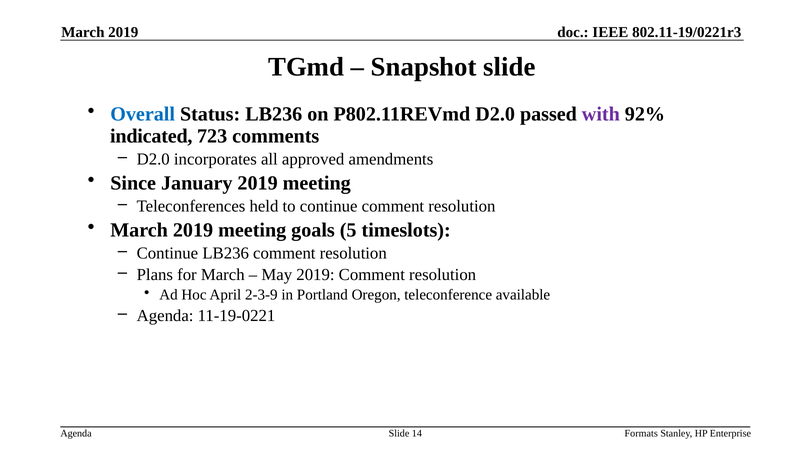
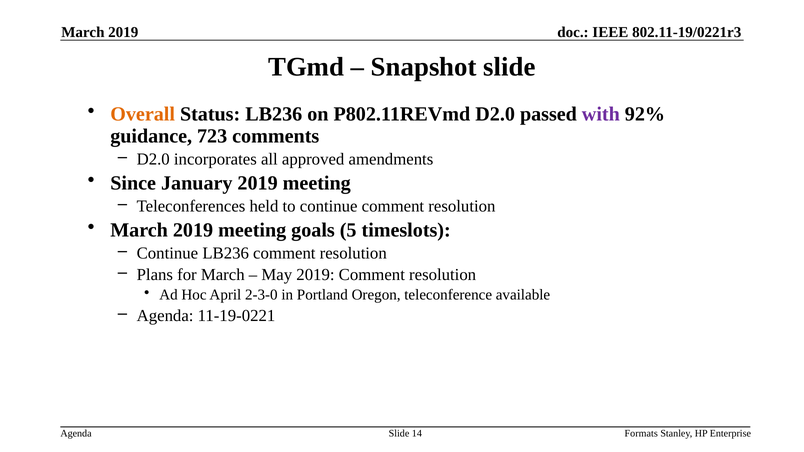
Overall colour: blue -> orange
indicated: indicated -> guidance
2-3-9: 2-3-9 -> 2-3-0
